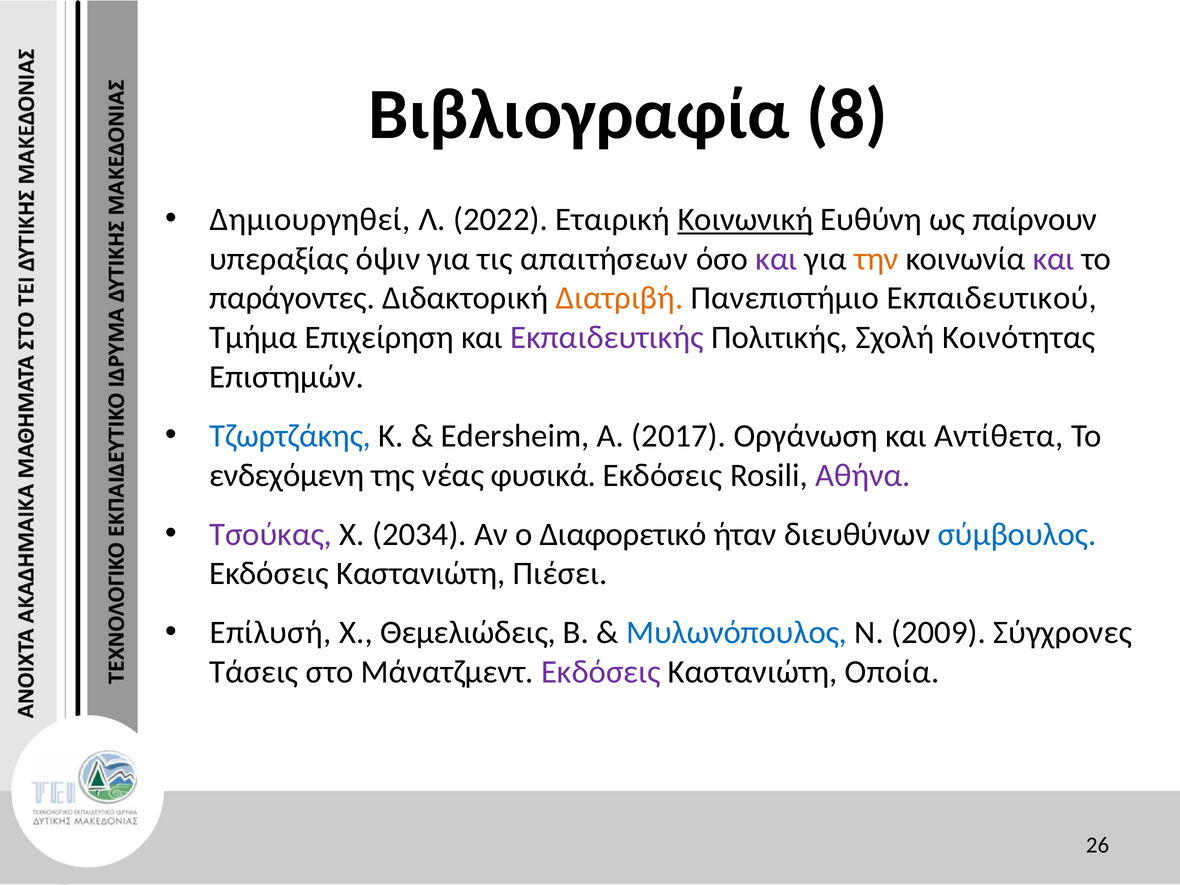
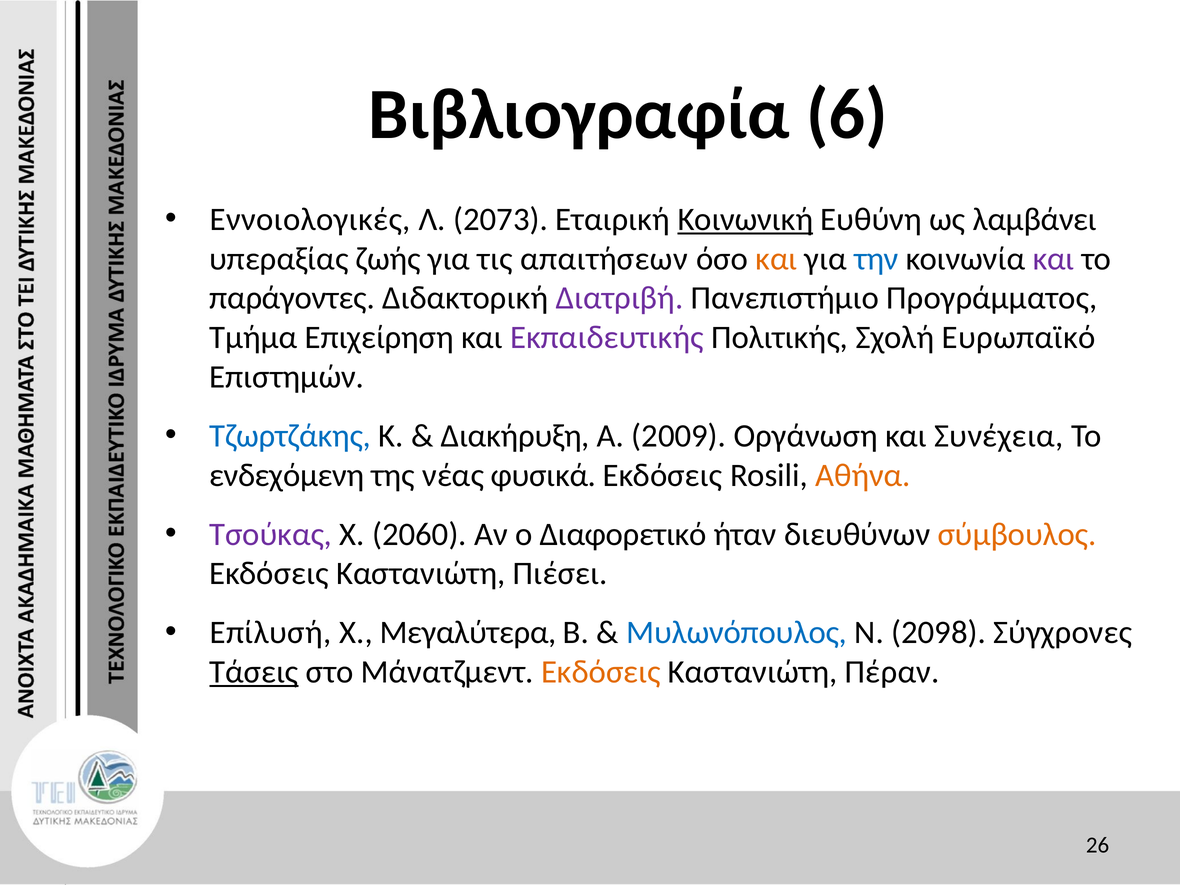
8: 8 -> 6
Δημιουργηθεί: Δημιουργηθεί -> Εννοιολογικές
2022: 2022 -> 2073
παίρνουν: παίρνουν -> λαμβάνει
όψιν: όψιν -> ζωής
και at (776, 259) colour: purple -> orange
την colour: orange -> blue
Διατριβή colour: orange -> purple
Εκπαιδευτικού: Εκπαιδευτικού -> Προγράμματος
Κοινότητας: Κοινότητας -> Ευρωπαϊκό
Edersheim: Edersheim -> Διακήρυξη
2017: 2017 -> 2009
Αντίθετα: Αντίθετα -> Συνέχεια
Αθήνα colour: purple -> orange
2034: 2034 -> 2060
σύμβουλος colour: blue -> orange
Θεμελιώδεις: Θεμελιώδεις -> Μεγαλύτερα
2009: 2009 -> 2098
Τάσεις underline: none -> present
Εκδόσεις at (601, 672) colour: purple -> orange
Οποία: Οποία -> Πέραν
